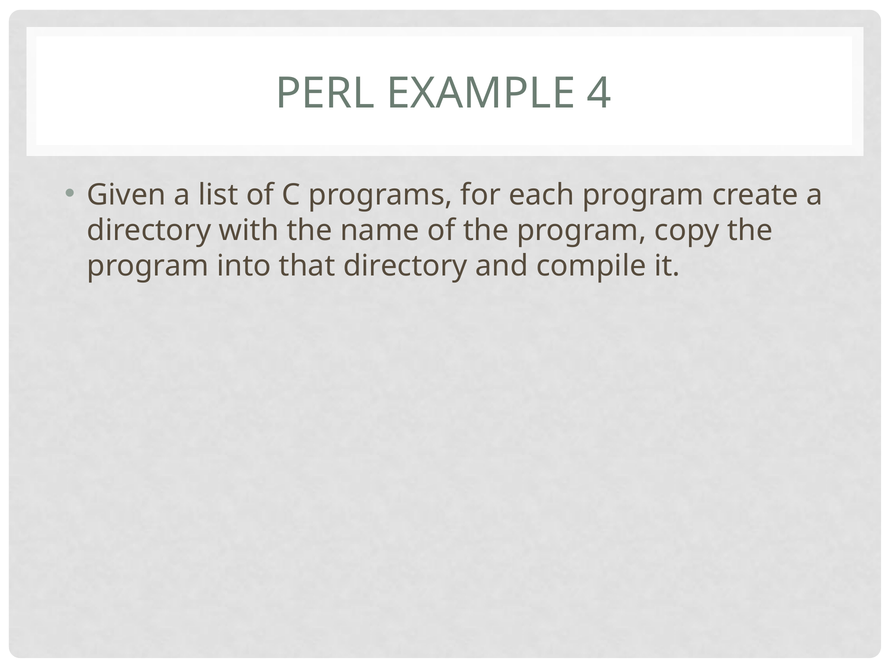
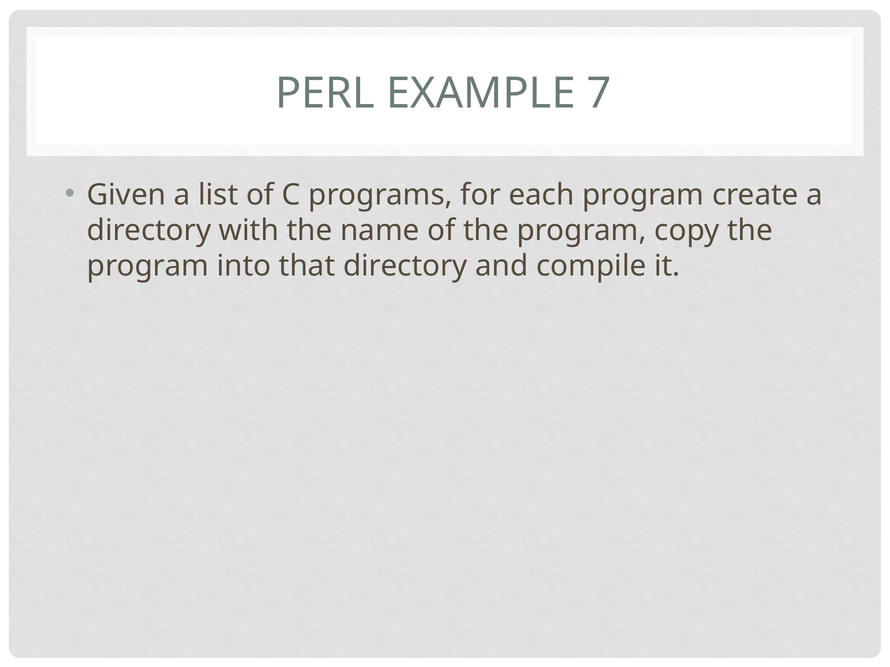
4: 4 -> 7
